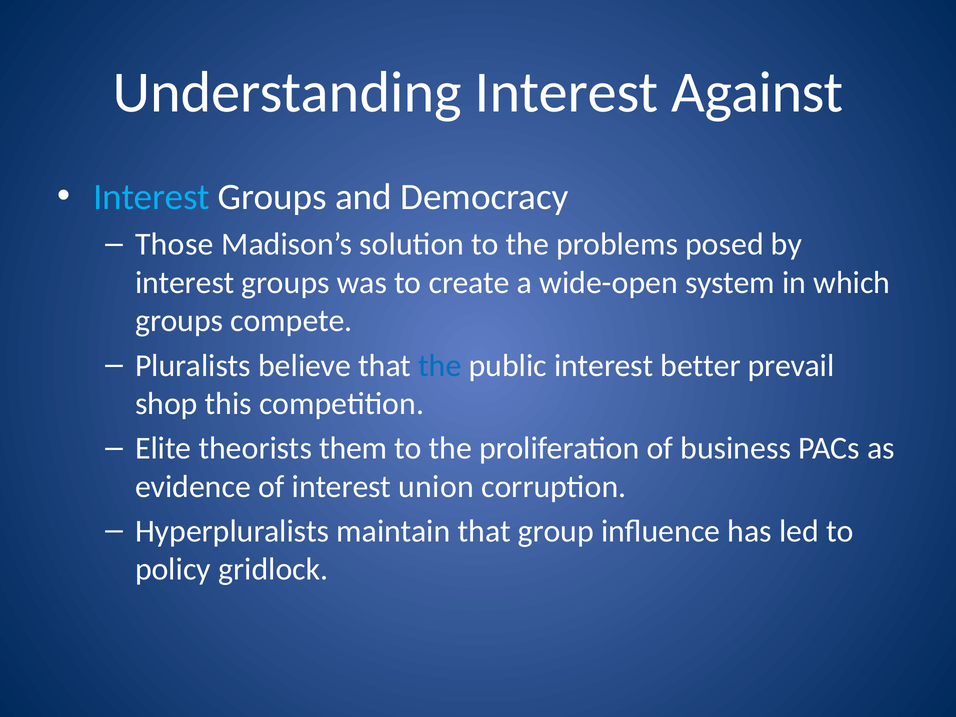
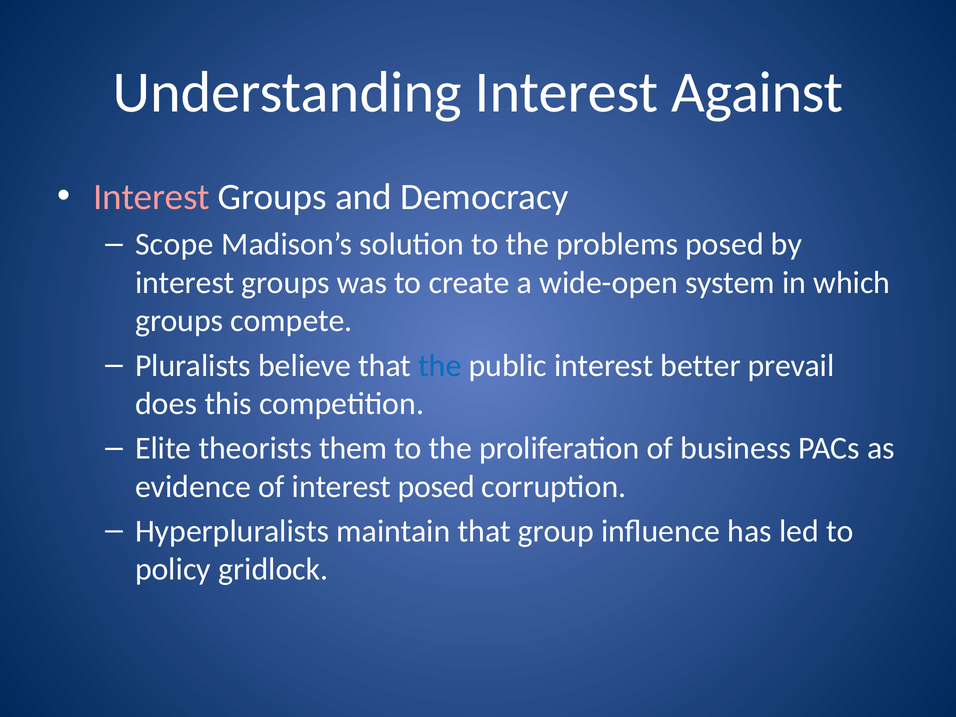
Interest at (152, 197) colour: light blue -> pink
Those: Those -> Scope
shop: shop -> does
interest union: union -> posed
